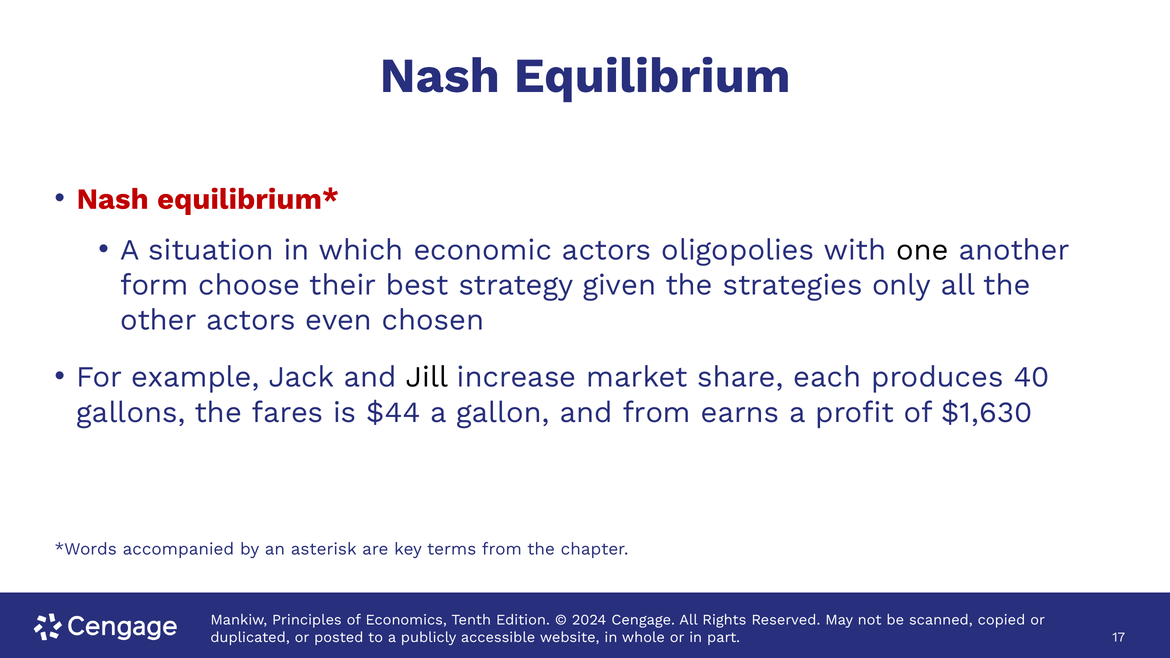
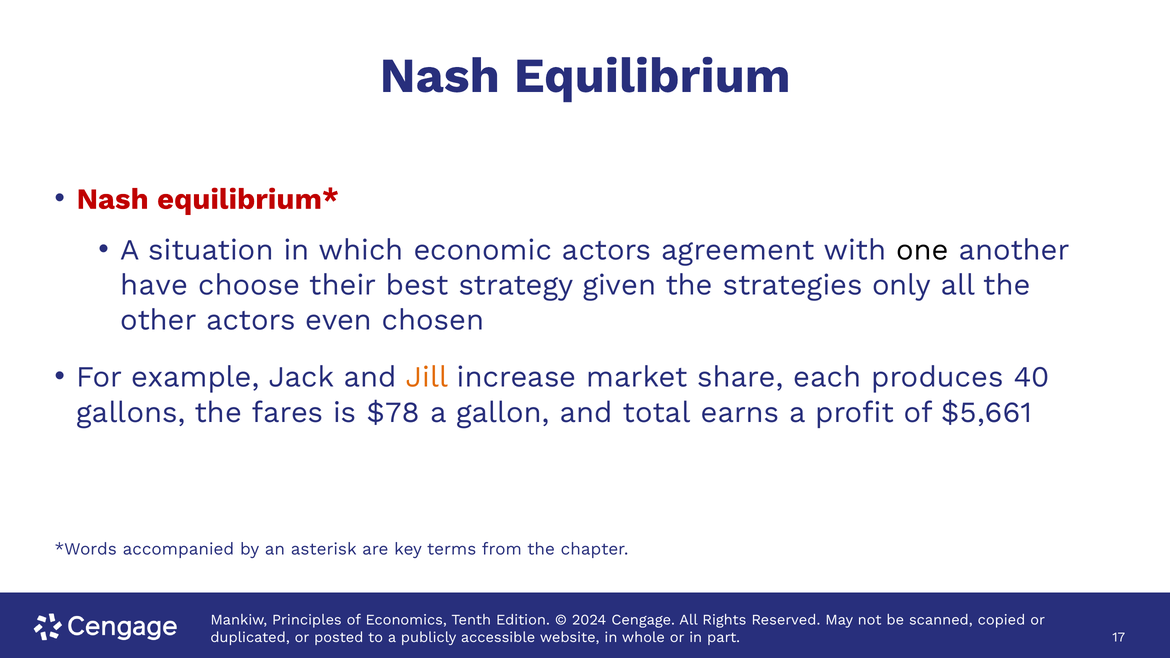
oligopolies: oligopolies -> agreement
form: form -> have
Jill colour: black -> orange
$44: $44 -> $78
and from: from -> total
$1,630: $1,630 -> $5,661
